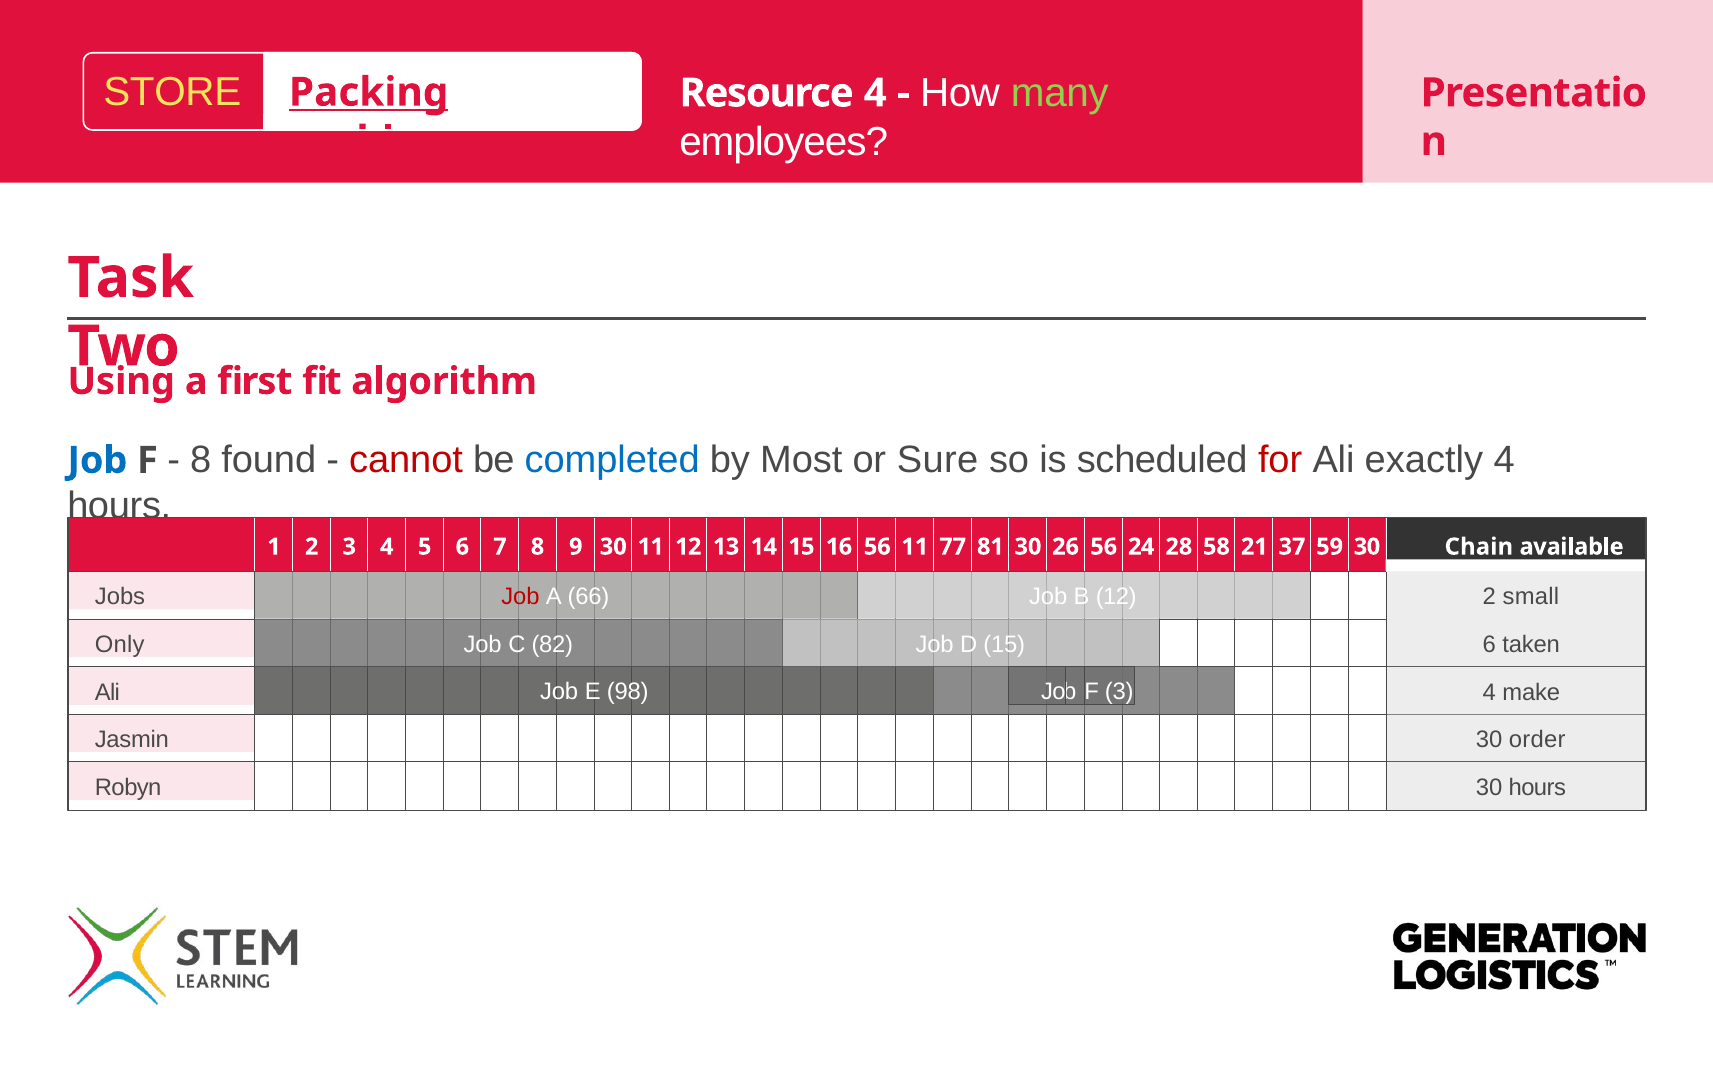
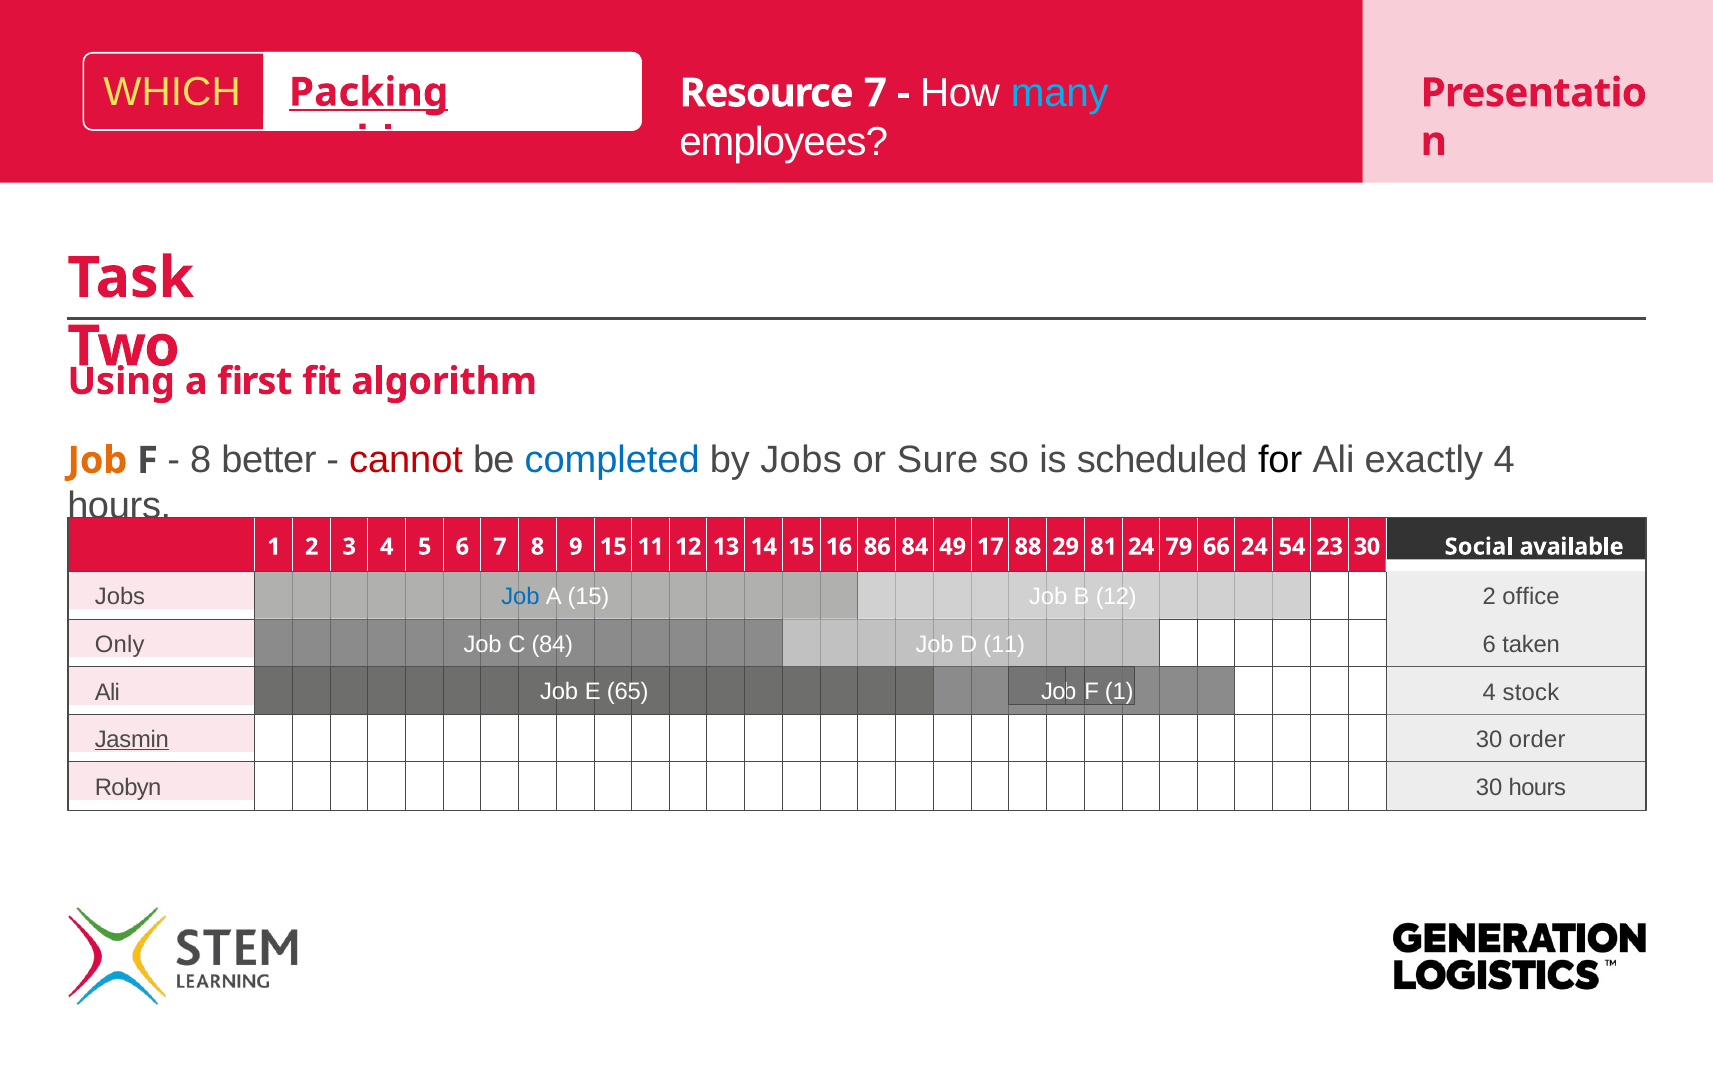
STORE: STORE -> WHICH
Resource 4: 4 -> 7
many colour: light green -> light blue
Job at (97, 460) colour: blue -> orange
found: found -> better
by Most: Most -> Jobs
for colour: red -> black
2 30: 30 -> 15
3 56: 56 -> 86
4 11: 11 -> 84
77: 77 -> 49
81: 81 -> 17
7 30: 30 -> 88
26: 26 -> 29
9 56: 56 -> 81
28: 28 -> 79
58: 58 -> 66
13 21: 21 -> 24
37: 37 -> 54
59: 59 -> 23
Chain: Chain -> Social
small: small -> office
Job at (520, 597) colour: red -> blue
A 66: 66 -> 15
C 82: 82 -> 84
D 15: 15 -> 11
98: 98 -> 65
F 3: 3 -> 1
make: make -> stock
Jasmin underline: none -> present
